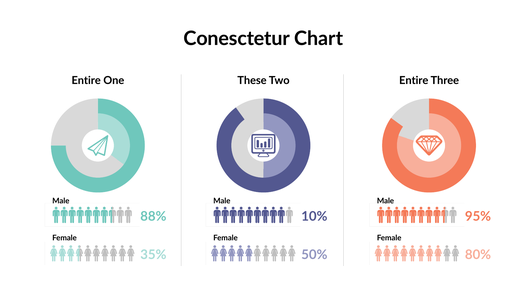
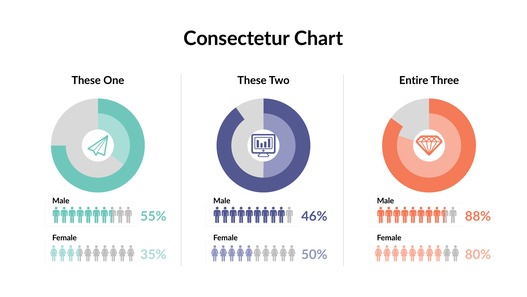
Conesctetur: Conesctetur -> Consectetur
Entire at (86, 80): Entire -> These
88%: 88% -> 55%
10%: 10% -> 46%
95%: 95% -> 88%
